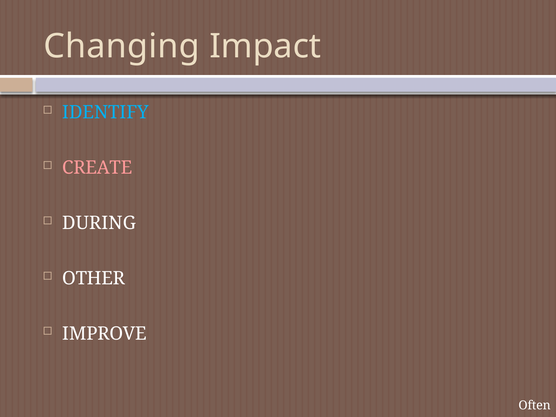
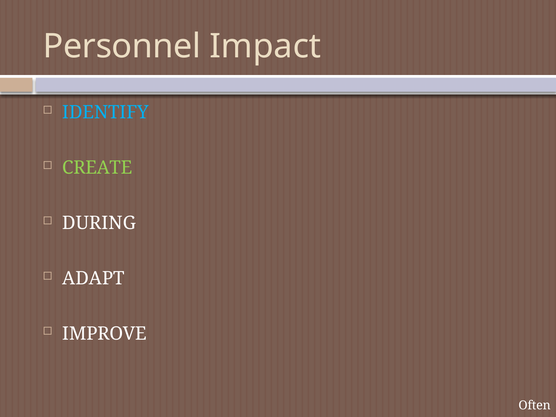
Changing: Changing -> Personnel
CREATE colour: pink -> light green
OTHER: OTHER -> ADAPT
